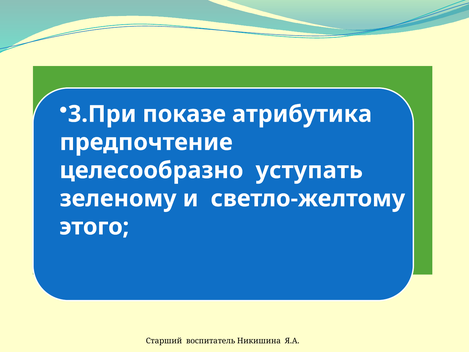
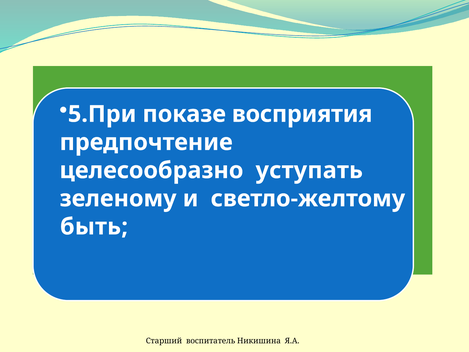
3.При: 3.При -> 5.При
атрибутика: атрибутика -> восприятия
этого: этого -> быть
